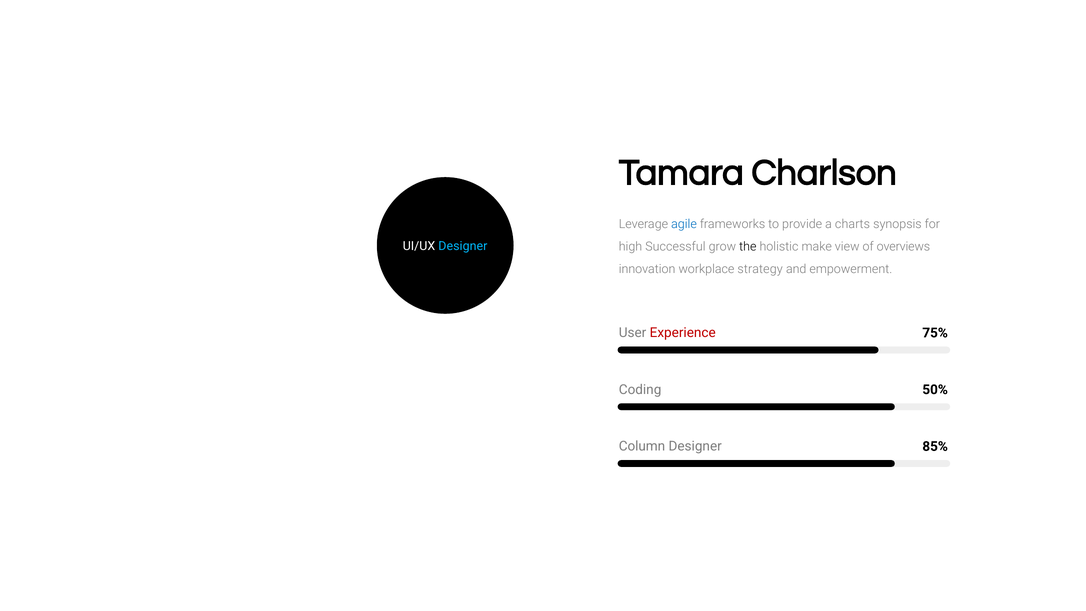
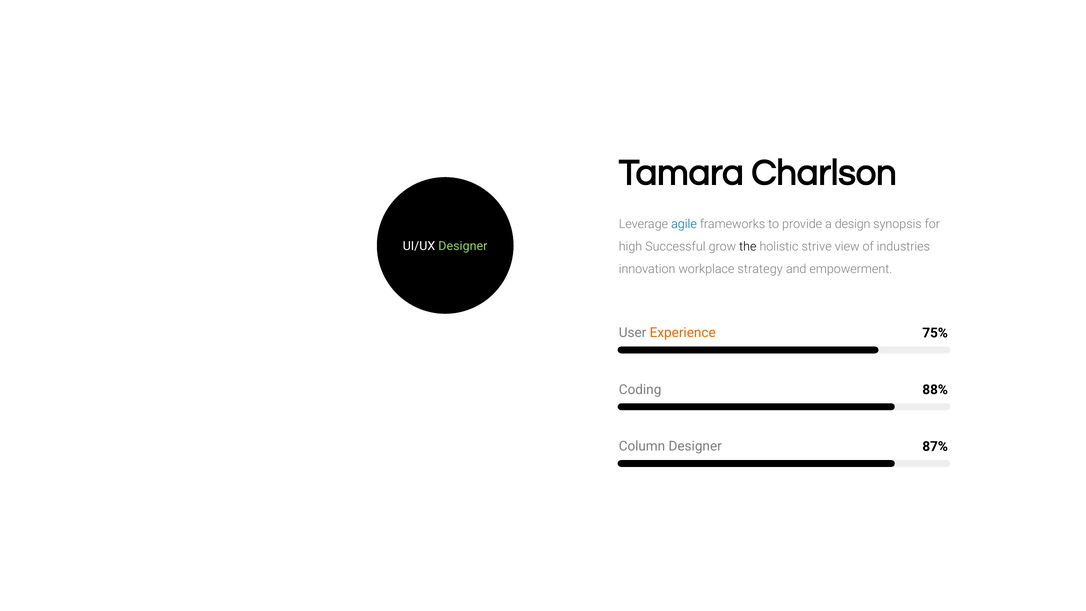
charts: charts -> design
Designer at (463, 246) colour: light blue -> light green
make: make -> strive
overviews: overviews -> industries
Experience colour: red -> orange
50%: 50% -> 88%
85%: 85% -> 87%
